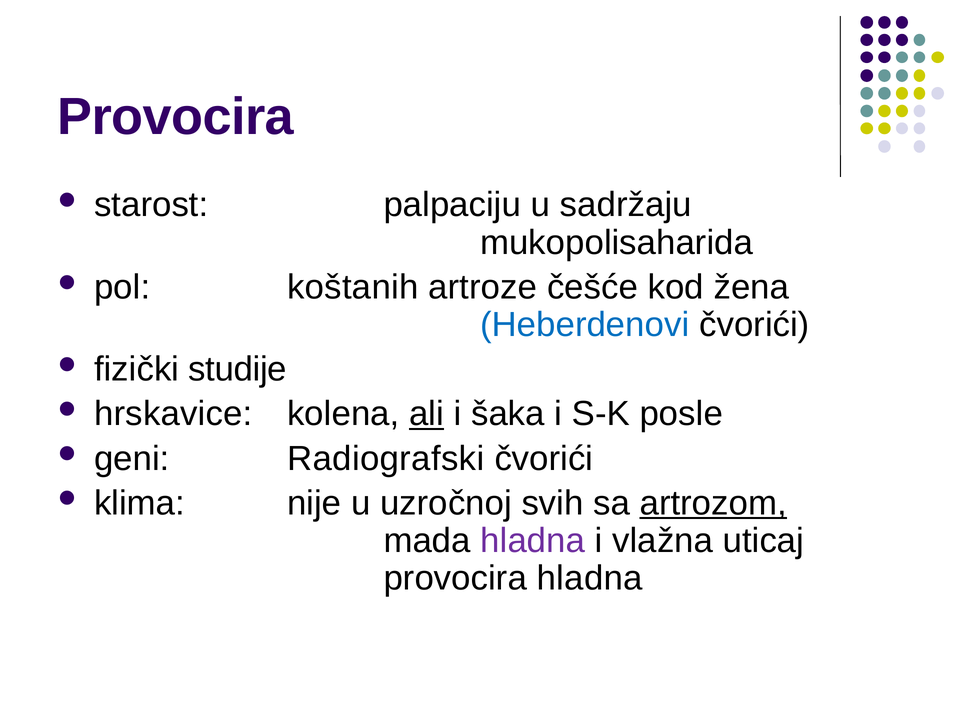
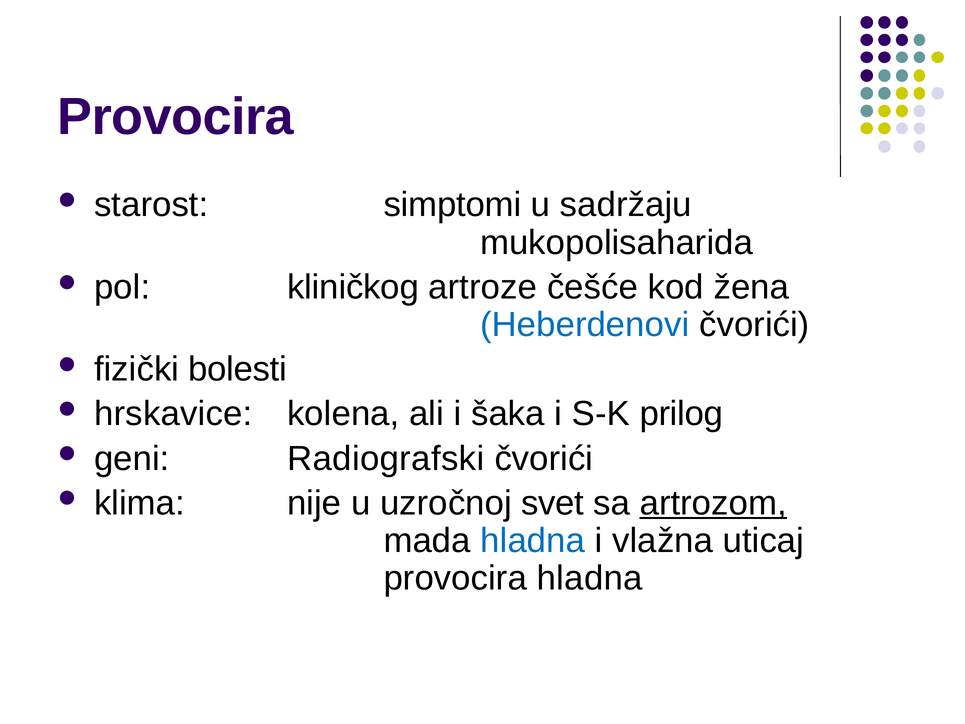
palpaciju: palpaciju -> simptomi
koštanih: koštanih -> kliničkog
studije: studije -> bolesti
ali underline: present -> none
posle: posle -> prilog
svih: svih -> svet
hladna at (533, 541) colour: purple -> blue
